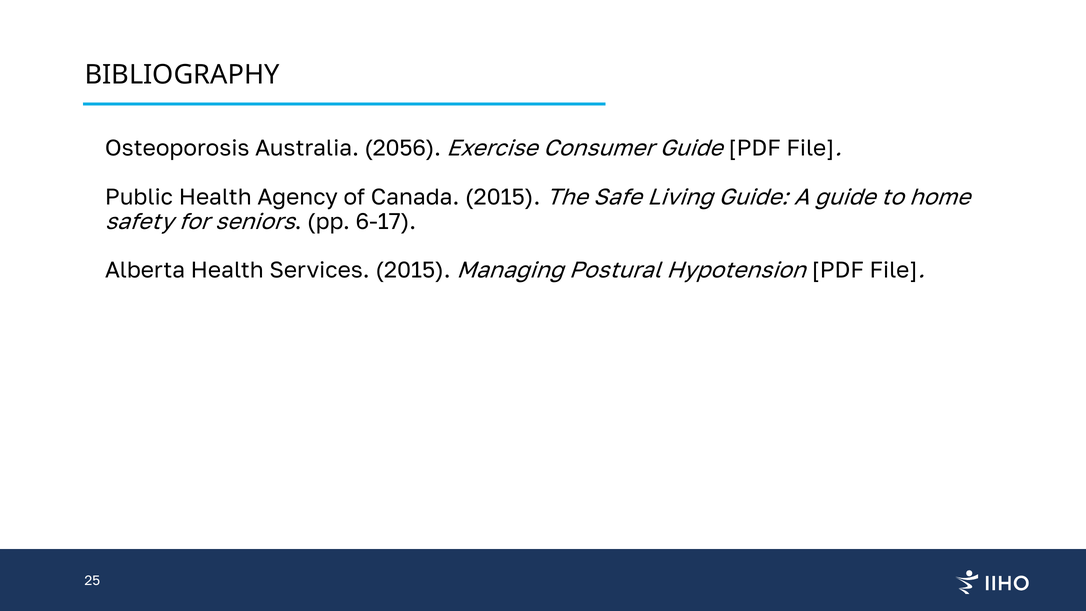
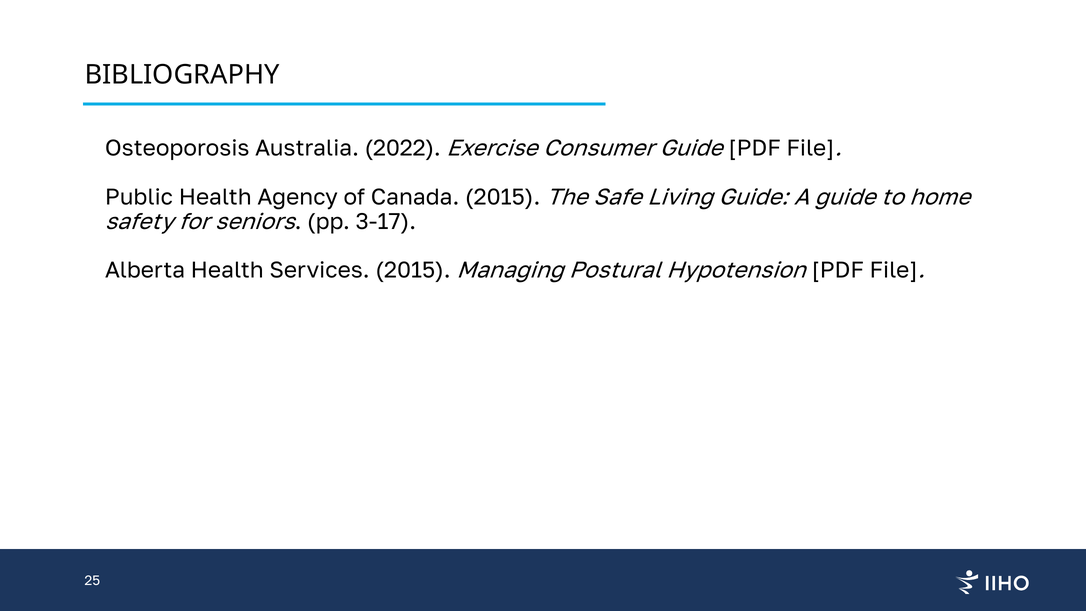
2056: 2056 -> 2022
6-17: 6-17 -> 3-17
